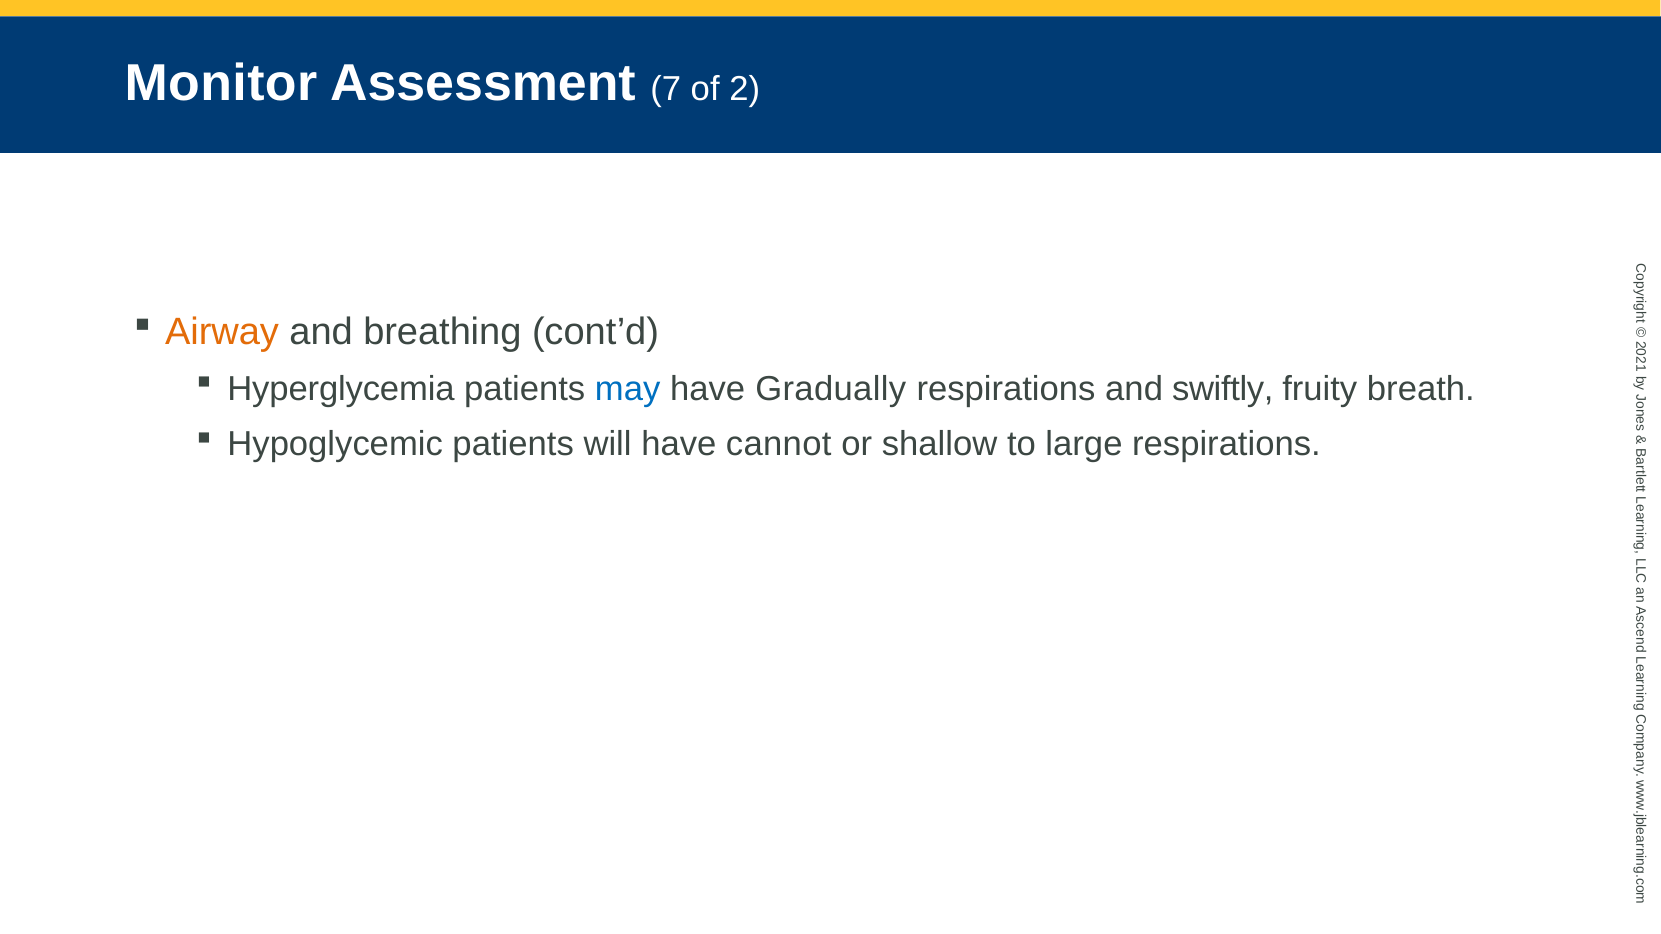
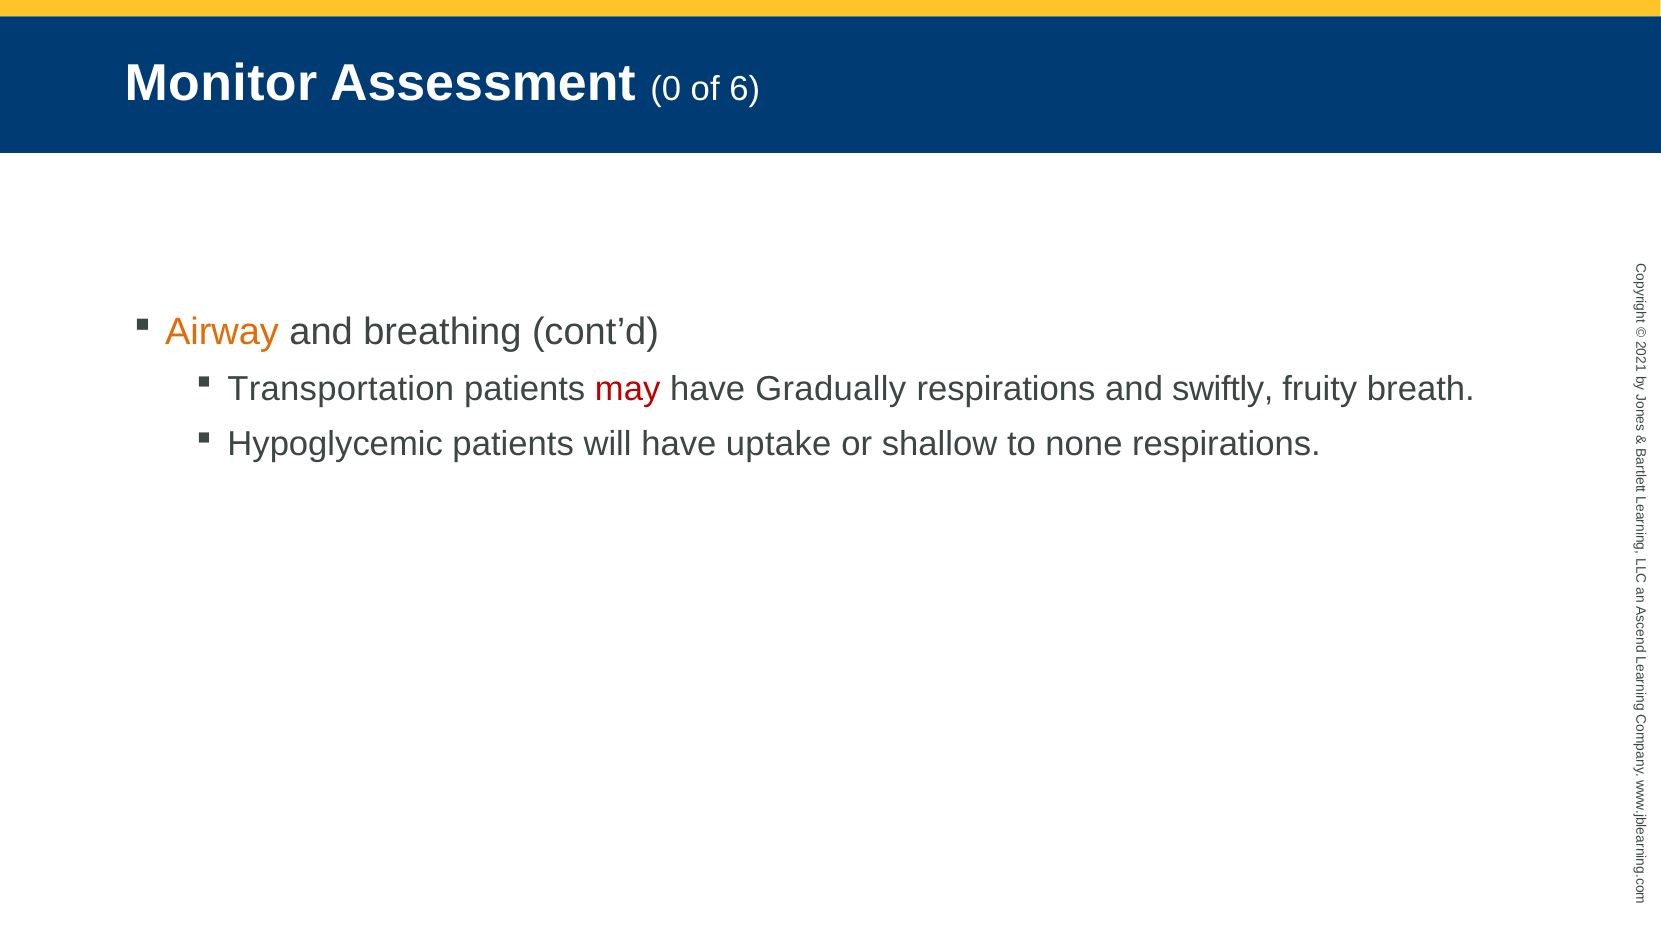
Assessment 7: 7 -> 0
of 2: 2 -> 6
Hyperglycemia: Hyperglycemia -> Transportation
may colour: blue -> red
cannot: cannot -> uptake
large: large -> none
